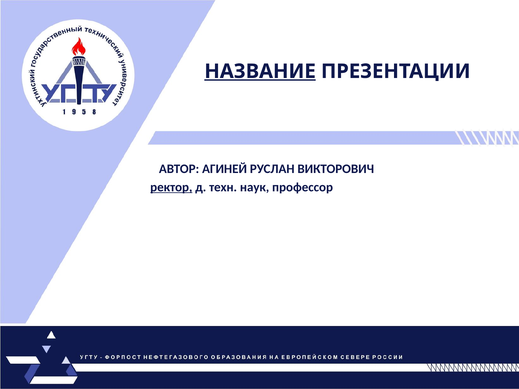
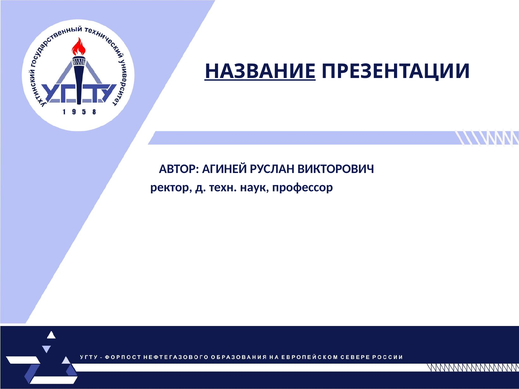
ректор underline: present -> none
